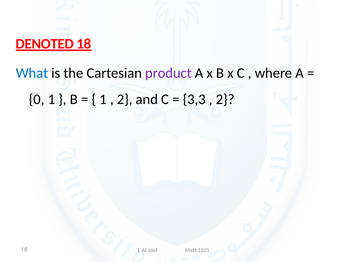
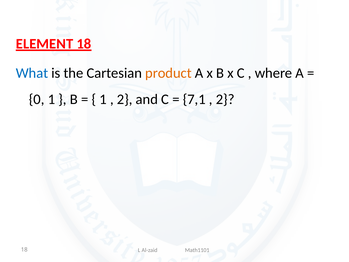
DENOTED: DENOTED -> ELEMENT
product colour: purple -> orange
3,3: 3,3 -> 7,1
